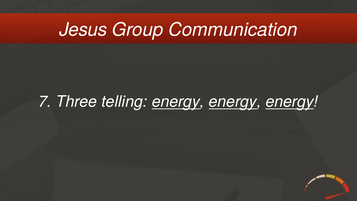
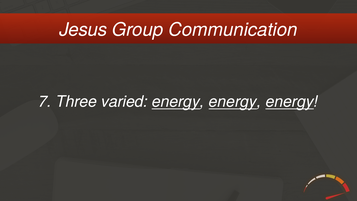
telling: telling -> varied
